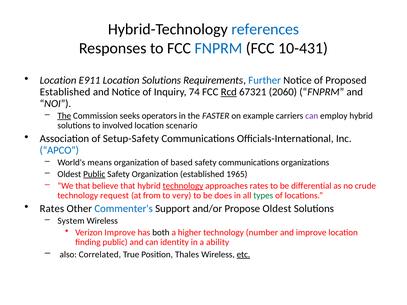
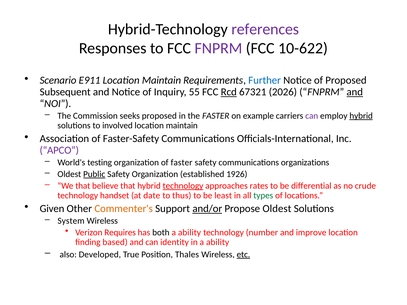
references colour: blue -> purple
FNPRM at (218, 48) colour: blue -> purple
10-431: 10-431 -> 10-622
Location at (58, 80): Location -> Scenario
E911 Location Solutions: Solutions -> Maintain
Established at (65, 92): Established -> Subsequent
74: 74 -> 55
2060: 2060 -> 2026
and at (355, 92) underline: none -> present
The at (64, 116) underline: present -> none
seeks operators: operators -> proposed
hybrid at (361, 116) underline: none -> present
scenario at (182, 126): scenario -> maintain
Setup-Safety: Setup-Safety -> Faster-Safety
APCO colour: blue -> purple
means: means -> testing
of based: based -> faster
1965: 1965 -> 1926
request: request -> handset
from: from -> date
very: very -> thus
does: does -> least
Rates at (52, 209): Rates -> Given
Commenter's colour: blue -> orange
and/or underline: none -> present
Verizon Improve: Improve -> Requires
higher at (190, 233): higher -> ability
finding public: public -> based
Correlated: Correlated -> Developed
